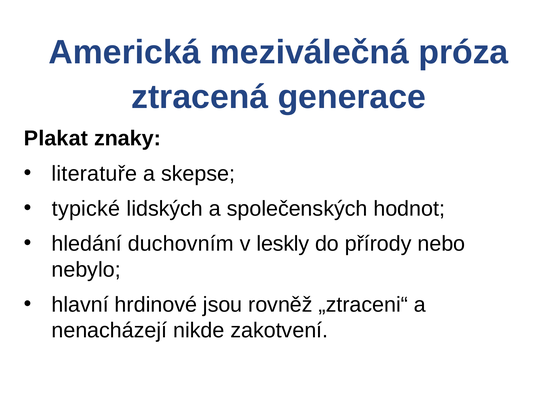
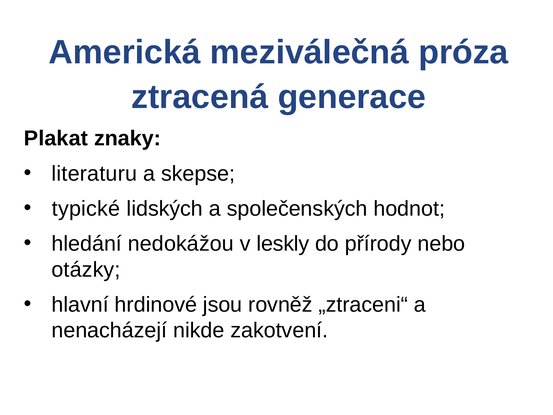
literatuře: literatuře -> literaturu
duchovním: duchovním -> nedokážou
nebylo: nebylo -> otázky
